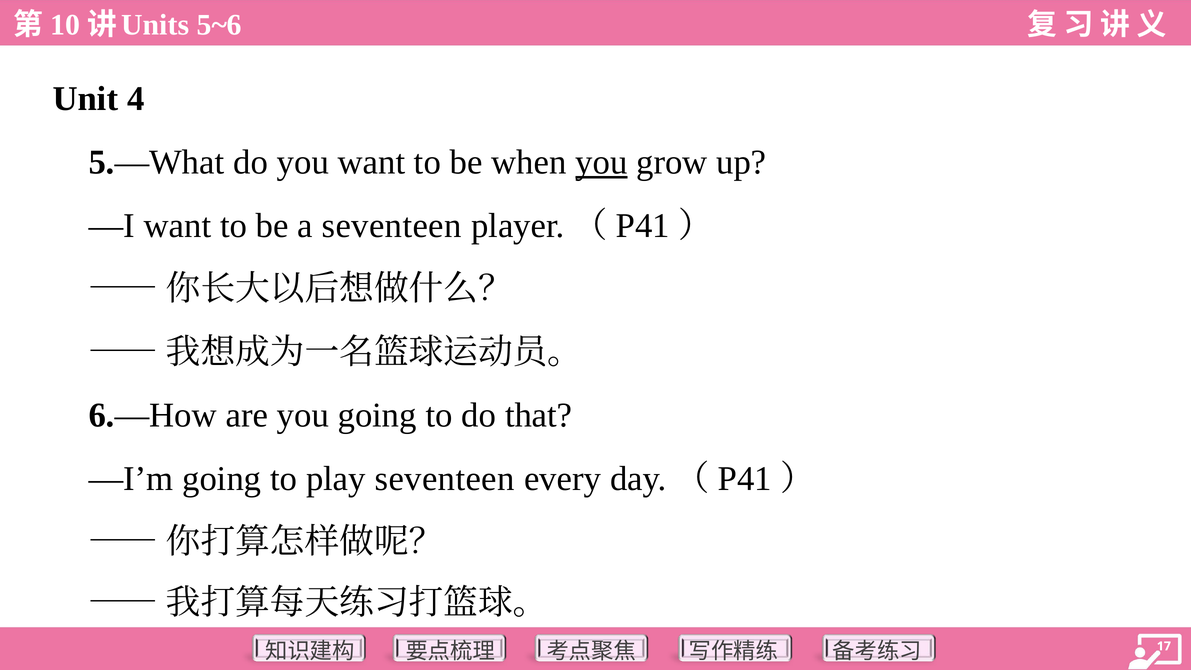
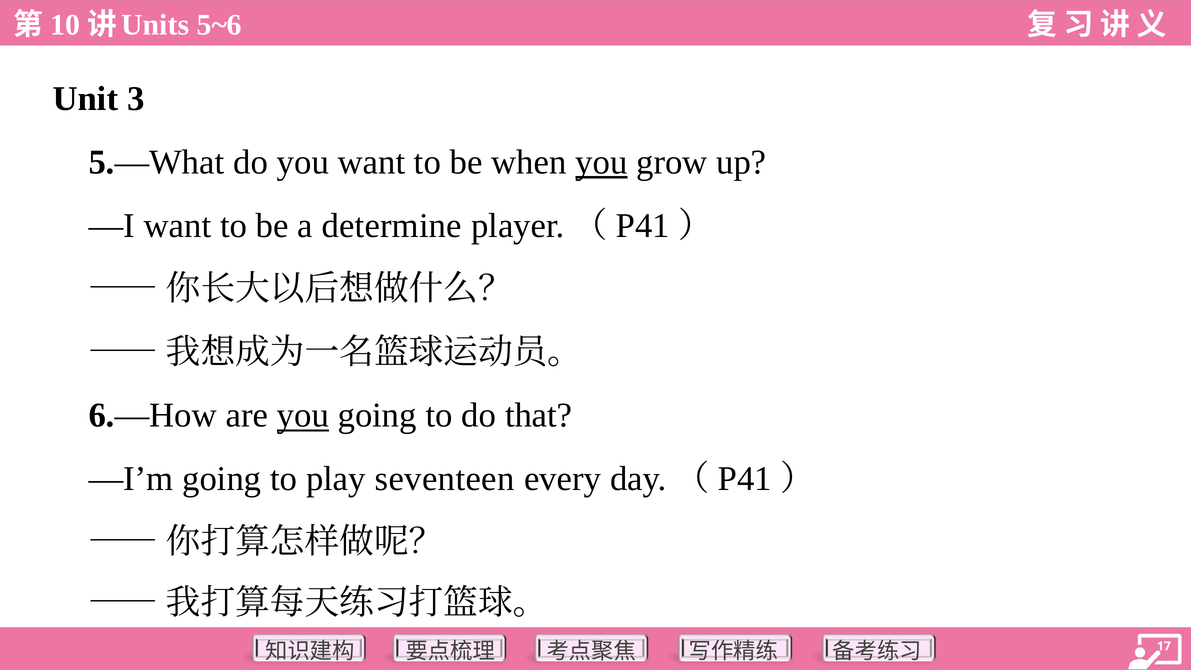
4: 4 -> 3
a seventeen: seventeen -> determine
you at (303, 415) underline: none -> present
